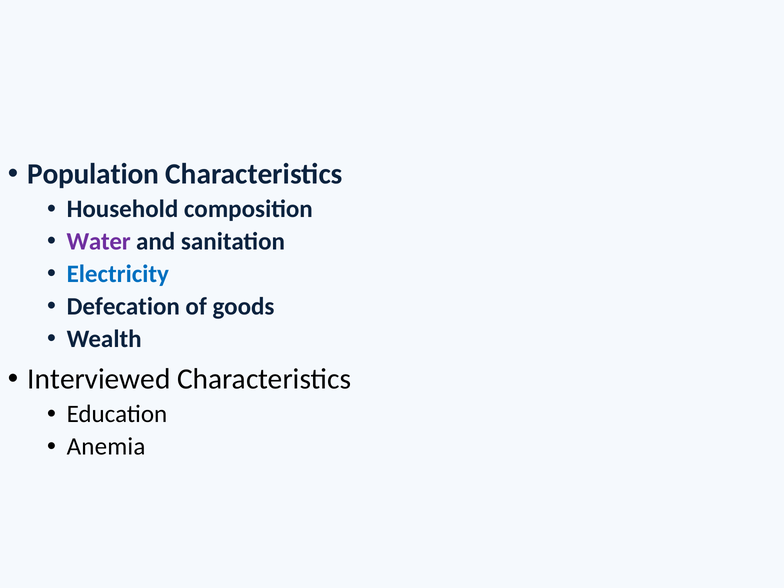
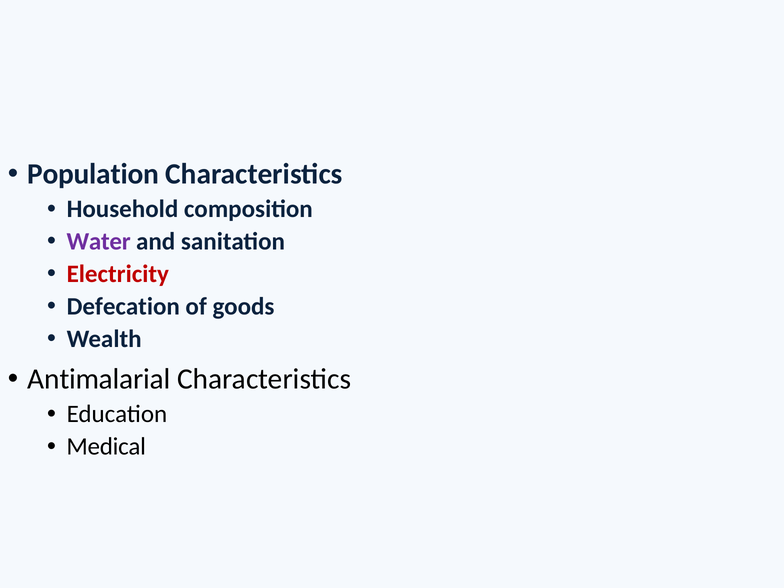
Electricity colour: blue -> red
Interviewed: Interviewed -> Antimalarial
Anemia: Anemia -> Medical
